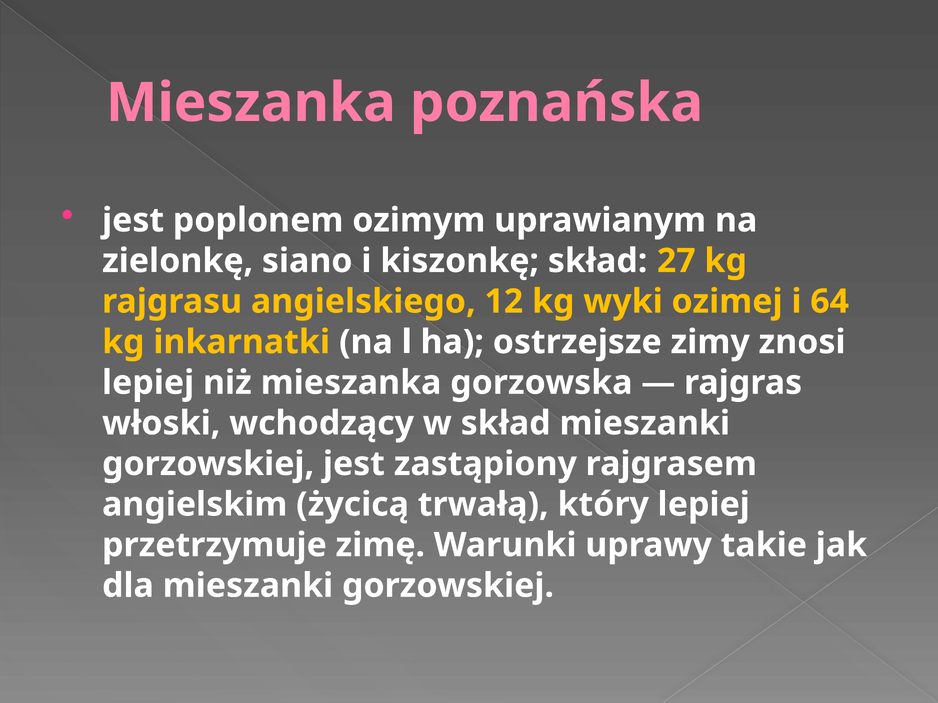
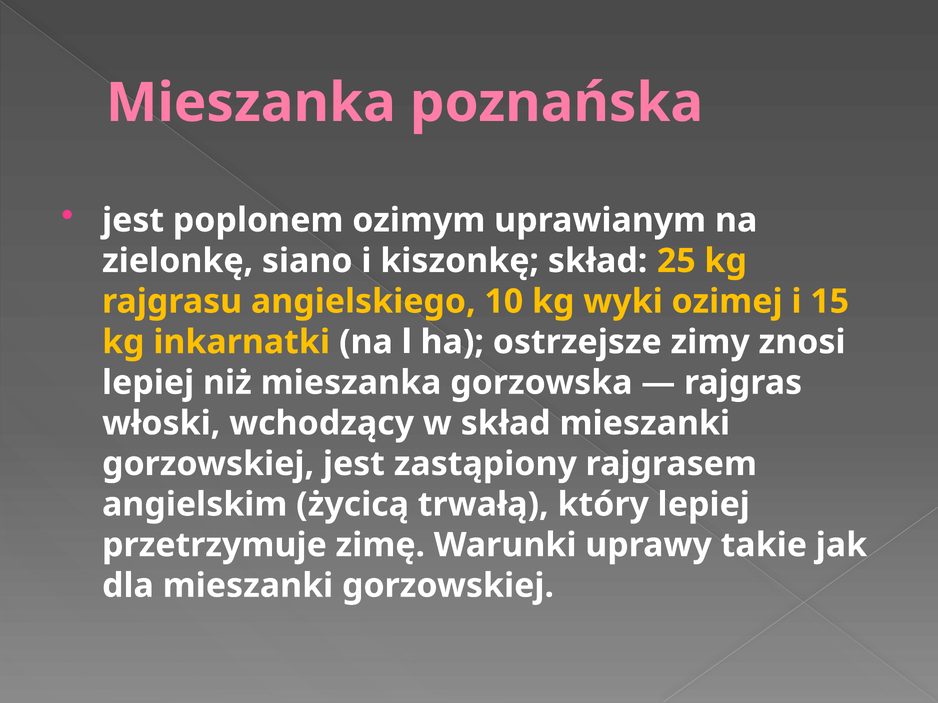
27: 27 -> 25
12: 12 -> 10
64: 64 -> 15
